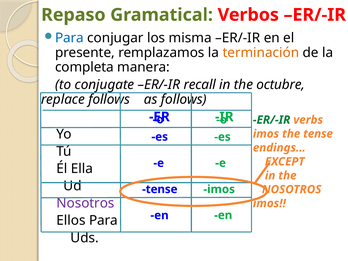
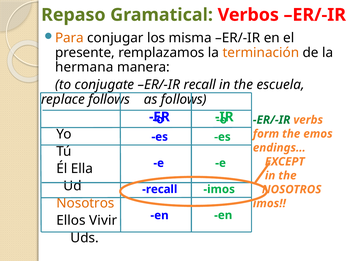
Para at (69, 38) colour: blue -> orange
completa: completa -> hermana
octubre: octubre -> escuela
imos at (266, 134): imos -> form
the tense: tense -> emos
tense at (160, 189): tense -> recall
Nosotros at (85, 203) colour: purple -> orange
Ellos Para: Para -> Vivir
